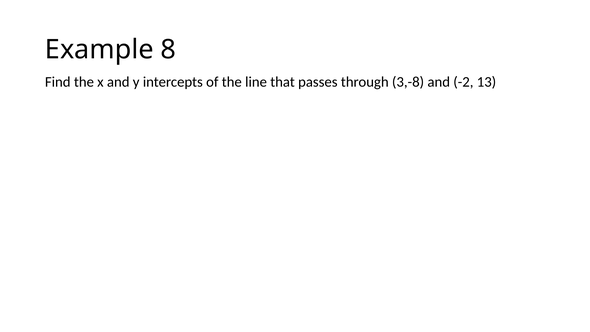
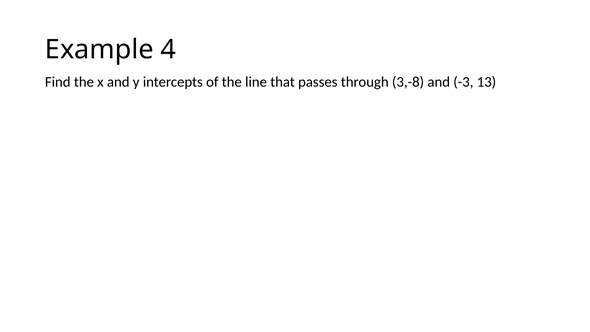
8: 8 -> 4
-2: -2 -> -3
